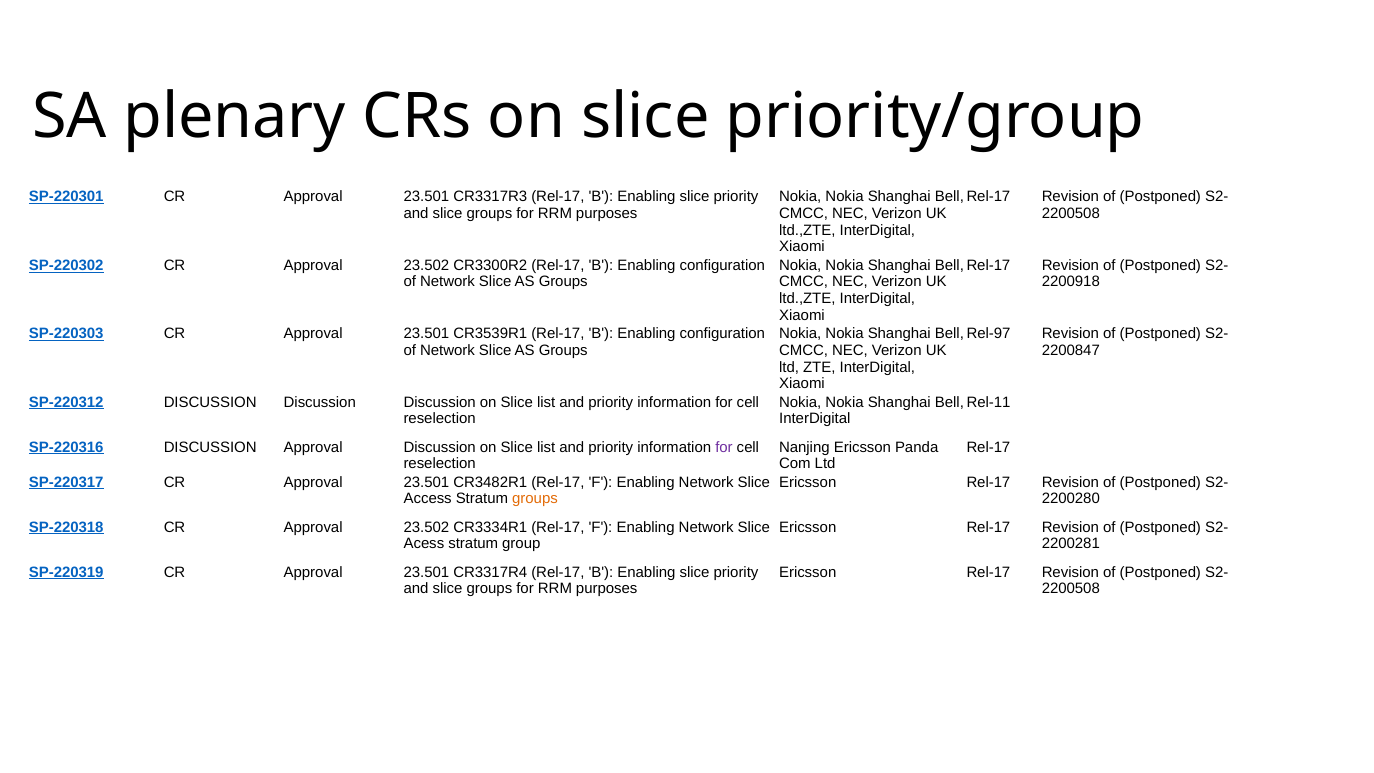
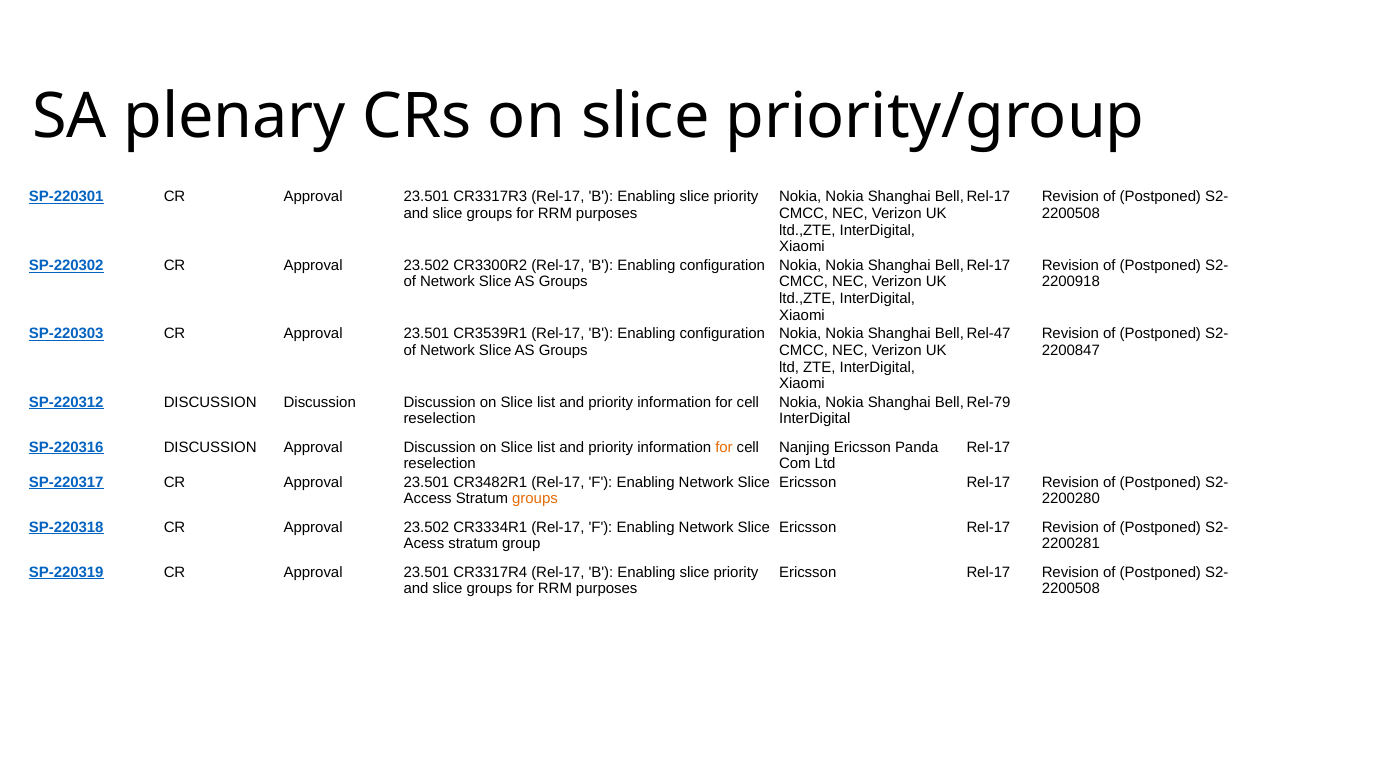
Rel-97: Rel-97 -> Rel-47
Rel-11: Rel-11 -> Rel-79
for at (724, 447) colour: purple -> orange
